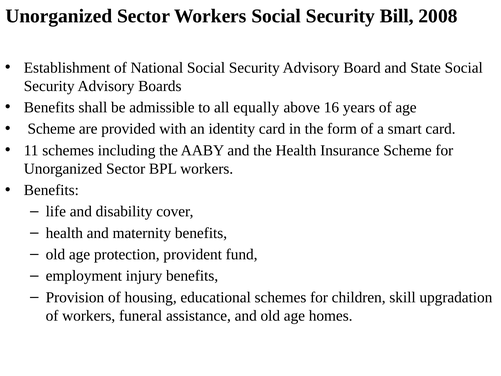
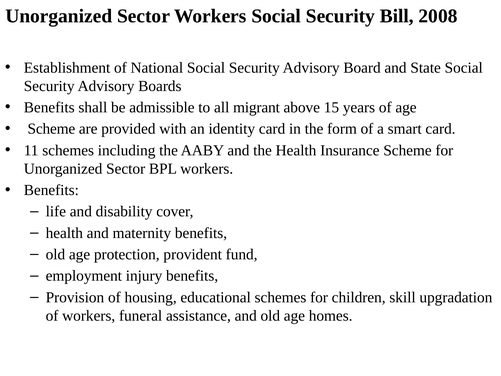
equally: equally -> migrant
16: 16 -> 15
